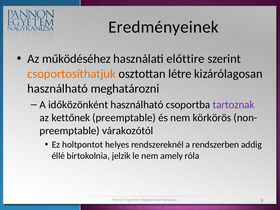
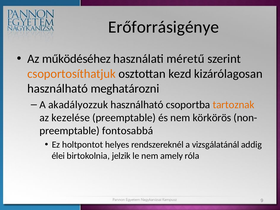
Eredményeinek: Eredményeinek -> Erőforrásigénye
előttire: előttire -> méretű
létre: létre -> kezd
időközönként: időközönként -> akadályozzuk
tartoznak colour: purple -> orange
kettőnek: kettőnek -> kezelése
várakozótól: várakozótól -> fontosabbá
rendszerben: rendszerben -> vizsgálatánál
éllé: éllé -> élei
